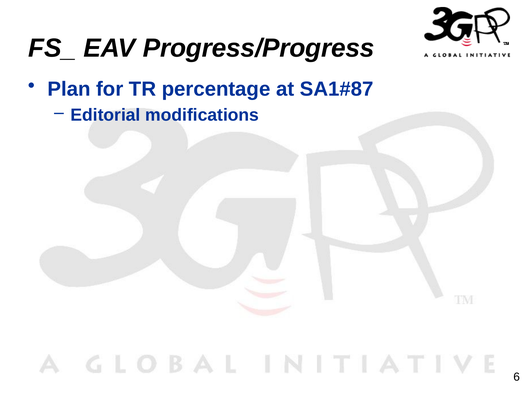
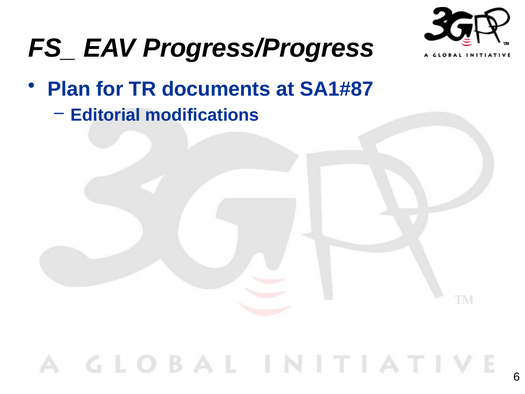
percentage: percentage -> documents
